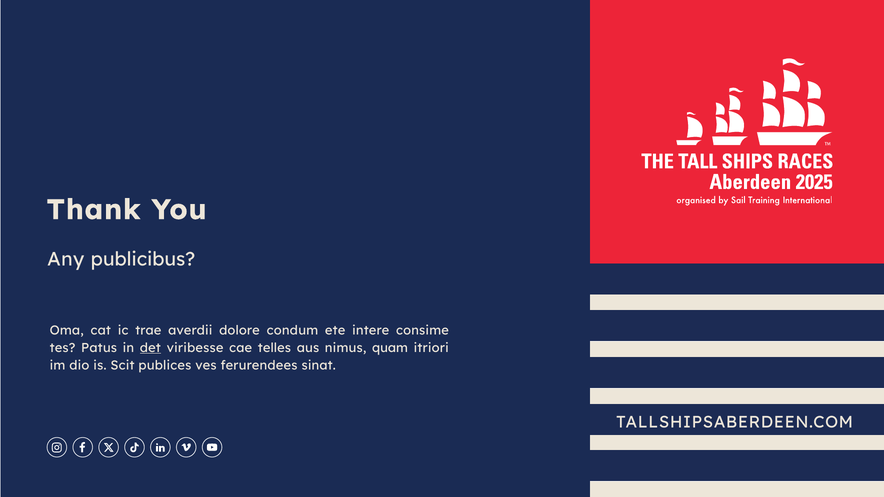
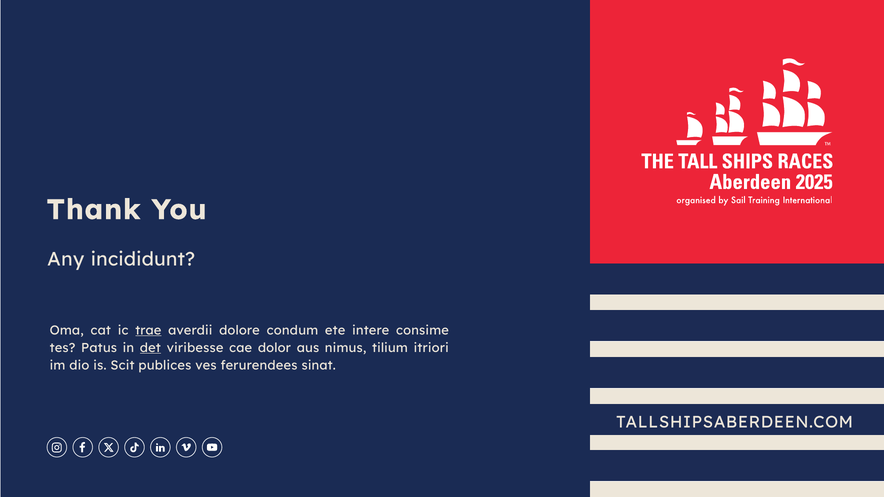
publicibus: publicibus -> incididunt
trae underline: none -> present
telles: telles -> dolor
quam: quam -> tilium
